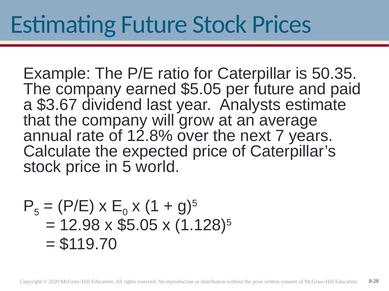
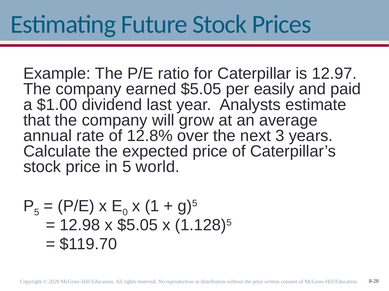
50.35: 50.35 -> 12.97
per future: future -> easily
$3.67: $3.67 -> $1.00
7: 7 -> 3
